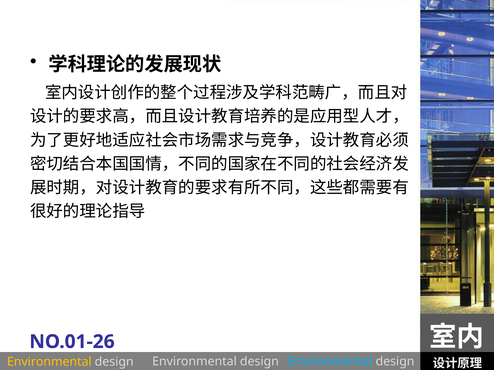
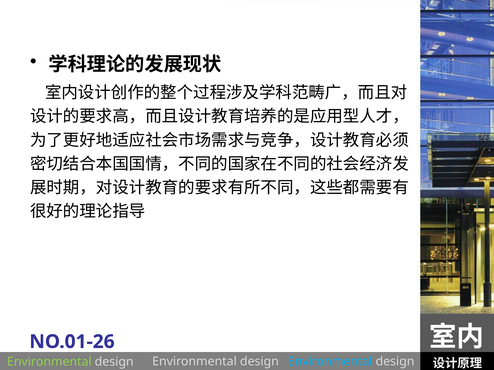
Environmental at (49, 362) colour: yellow -> light green
